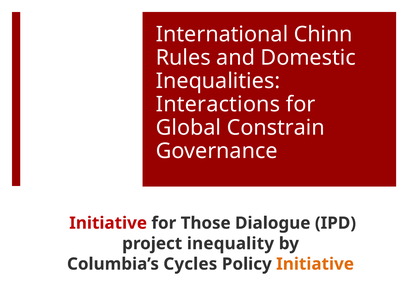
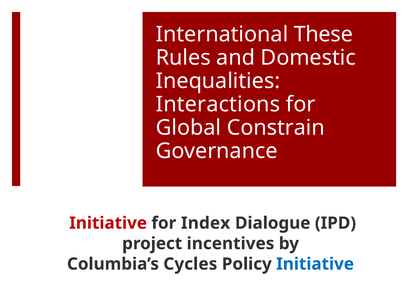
Chinn: Chinn -> These
Those: Those -> Index
inequality: inequality -> incentives
Initiative at (315, 264) colour: orange -> blue
